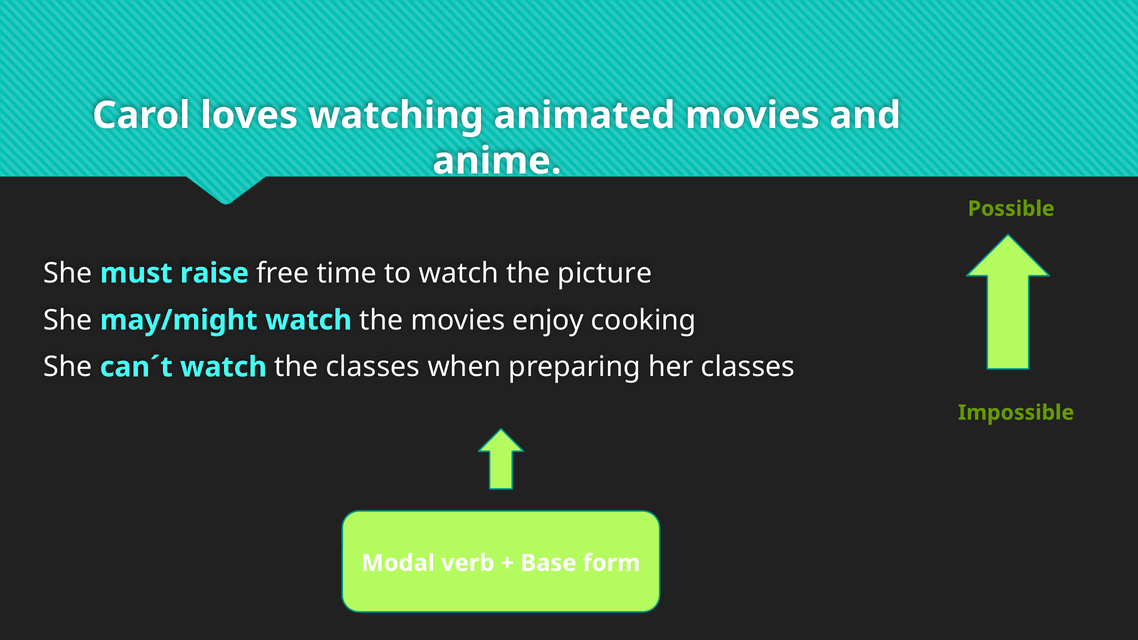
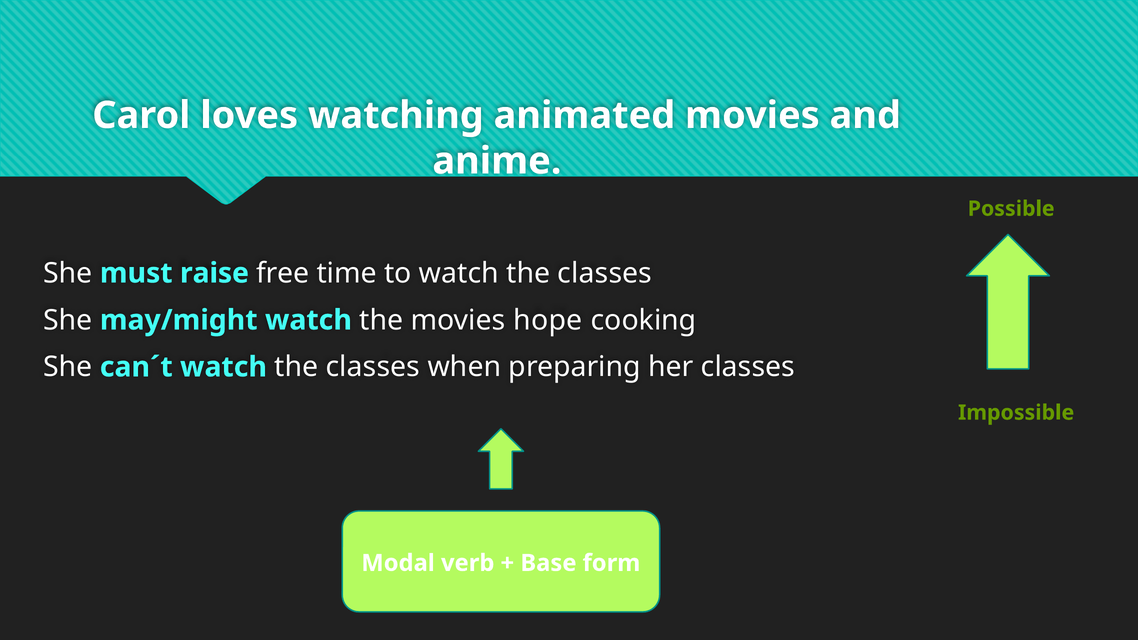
to watch the picture: picture -> classes
enjoy: enjoy -> hope
